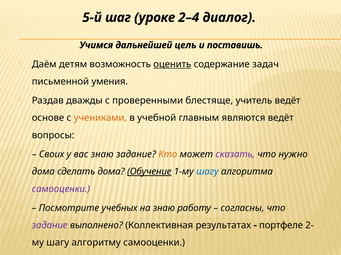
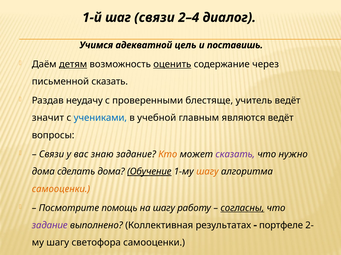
5-й: 5-й -> 1-й
шаг уроке: уроке -> связи
дальнейшей: дальнейшей -> адекватной
детям underline: none -> present
задач: задач -> через
письменной умения: умения -> сказать
дважды: дважды -> неудачу
основе: основе -> значит
учениками colour: orange -> blue
Своих at (52, 155): Своих -> Связи
шагу at (207, 172) colour: blue -> orange
самооценки at (61, 189) colour: purple -> orange
учебных: учебных -> помощь
на знаю: знаю -> шагу
согласны underline: none -> present
алгоритму: алгоритму -> светофора
